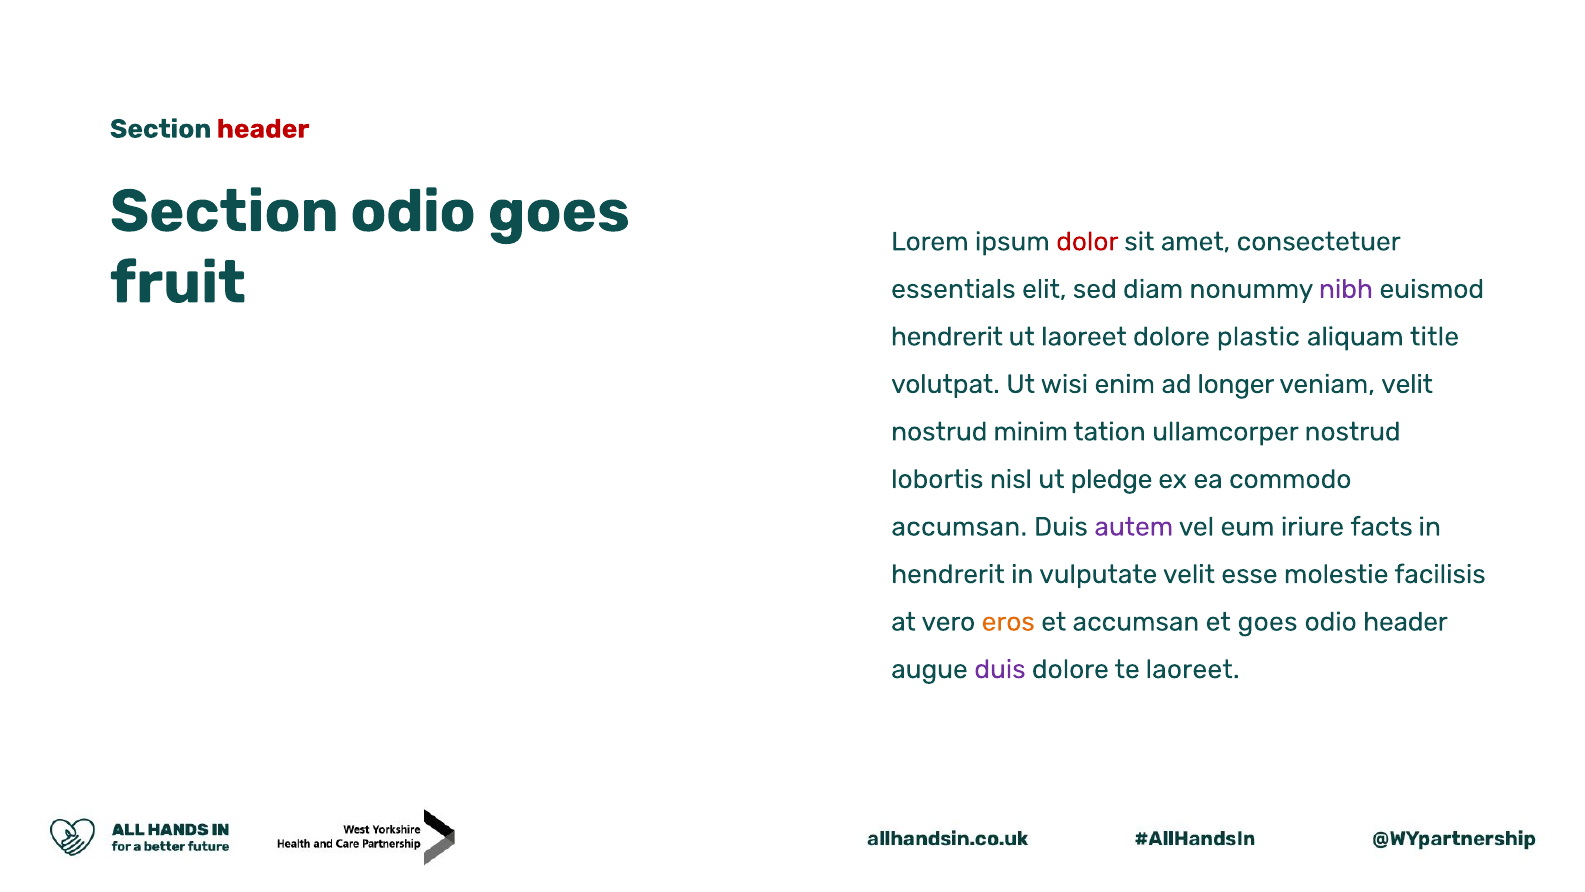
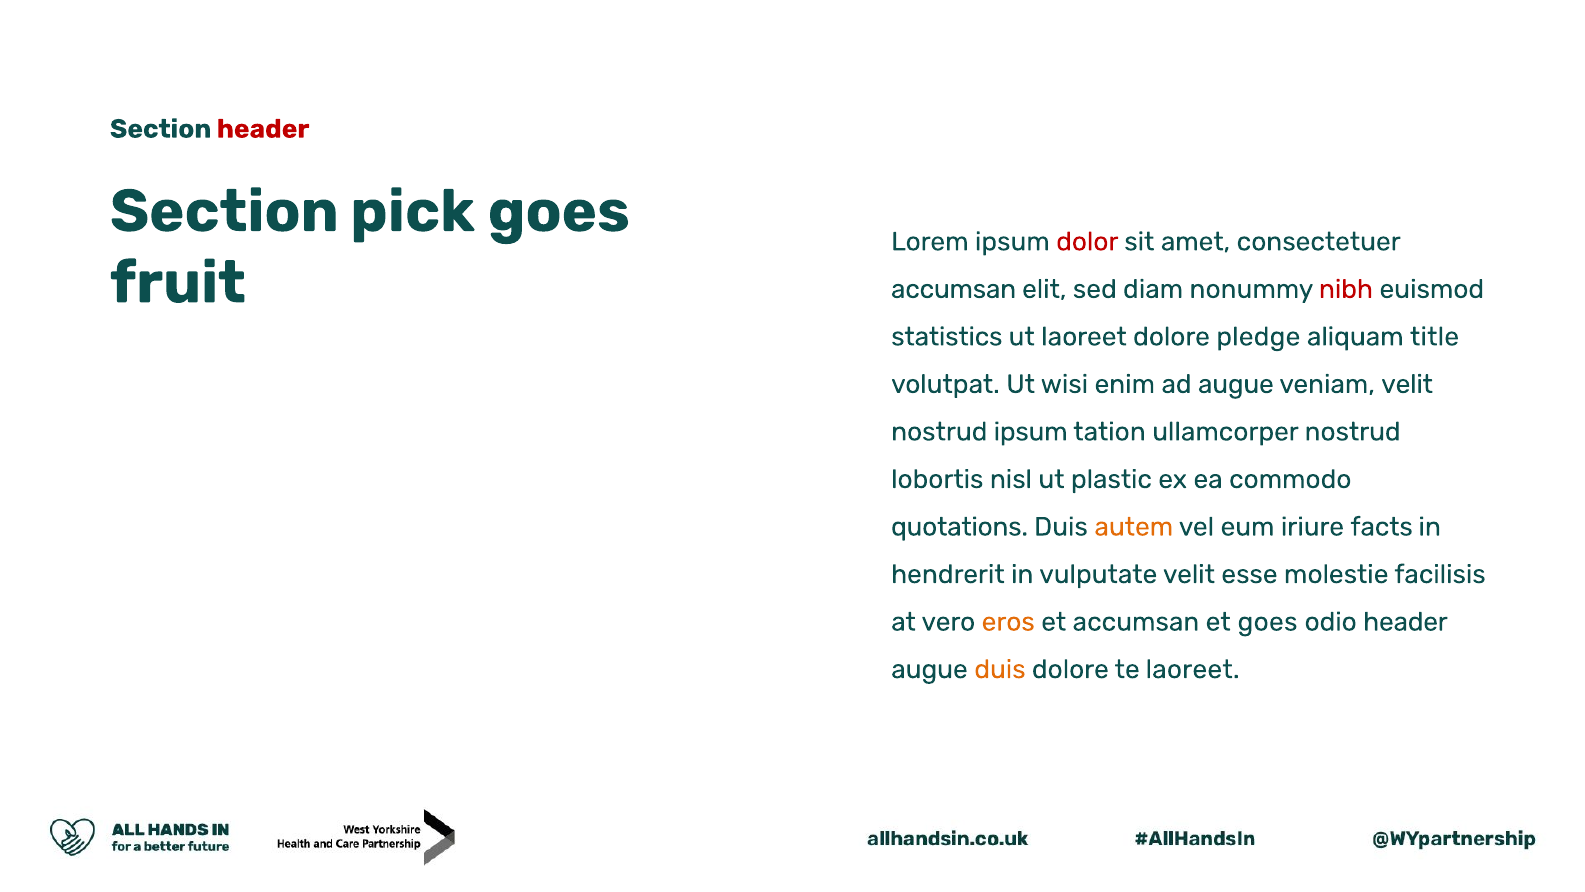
Section odio: odio -> pick
essentials at (953, 289): essentials -> accumsan
nibh colour: purple -> red
hendrerit at (947, 337): hendrerit -> statistics
plastic: plastic -> pledge
ad longer: longer -> augue
nostrud minim: minim -> ipsum
pledge: pledge -> plastic
accumsan at (959, 527): accumsan -> quotations
autem colour: purple -> orange
duis at (1000, 669) colour: purple -> orange
